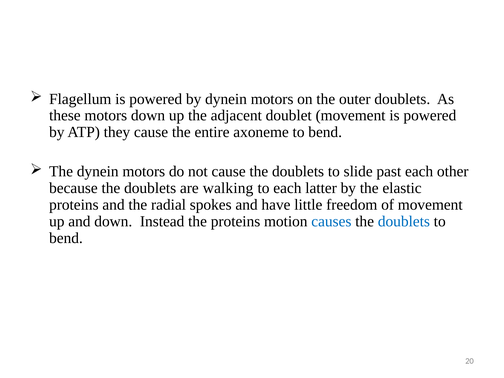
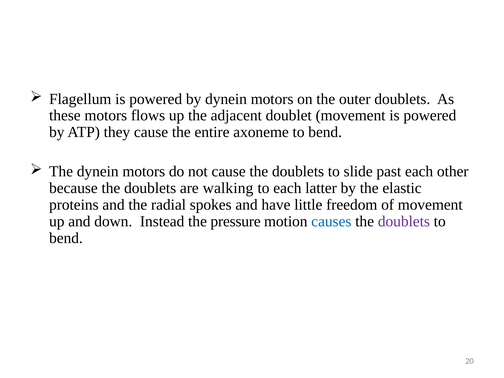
motors down: down -> flows
the proteins: proteins -> pressure
doublets at (404, 221) colour: blue -> purple
